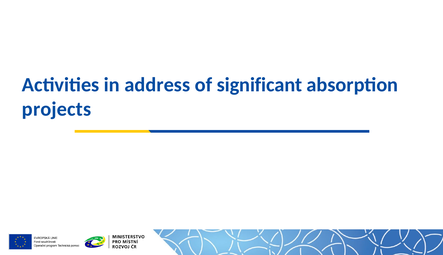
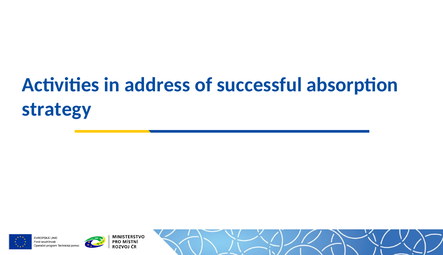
significant: significant -> successful
projects: projects -> strategy
